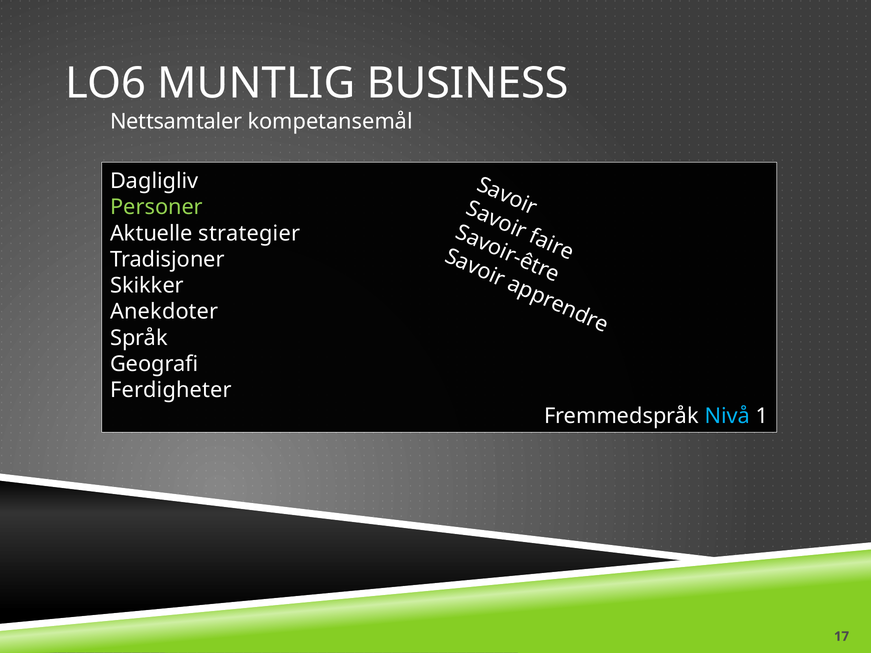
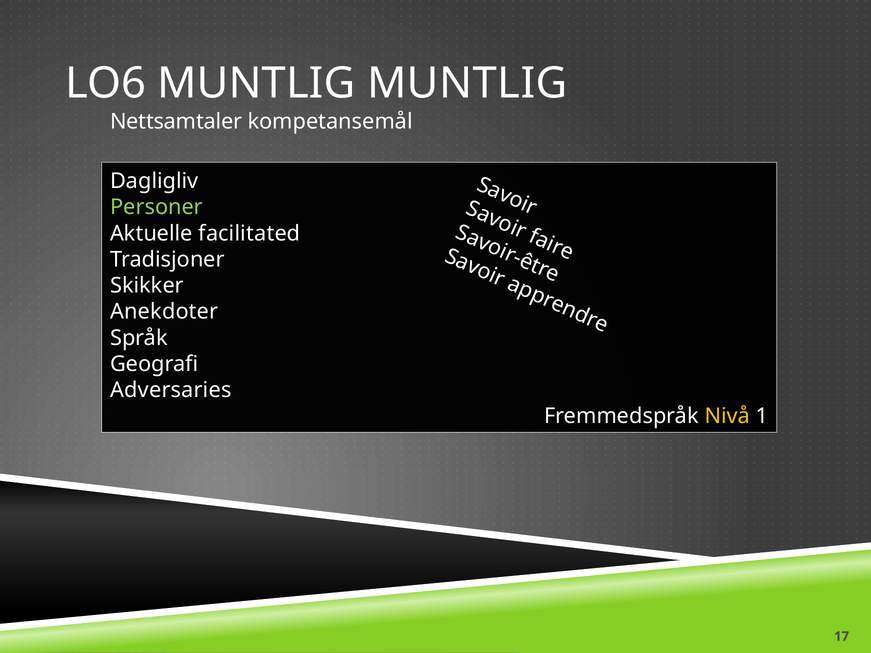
MUNTLIG BUSINESS: BUSINESS -> MUNTLIG
strategier: strategier -> facilitated
Ferdigheter: Ferdigheter -> Adversaries
Nivå colour: light blue -> yellow
